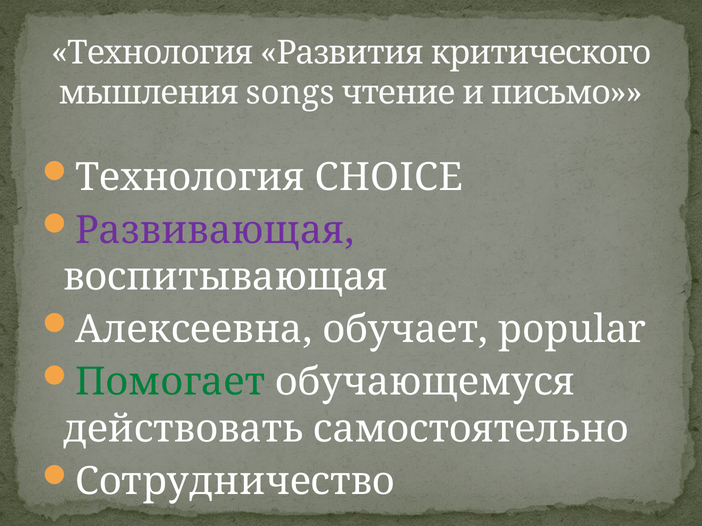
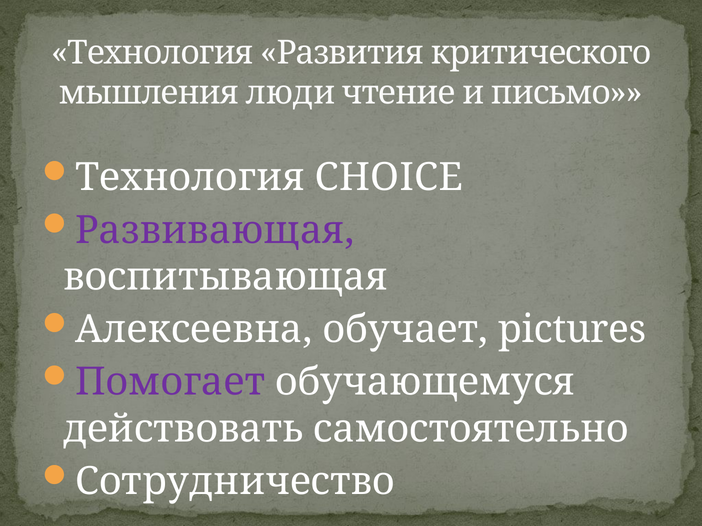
songs: songs -> люди
popular: popular -> pictures
Помогает colour: green -> purple
